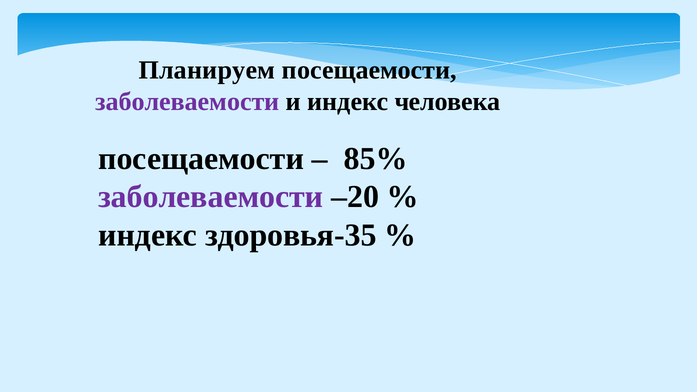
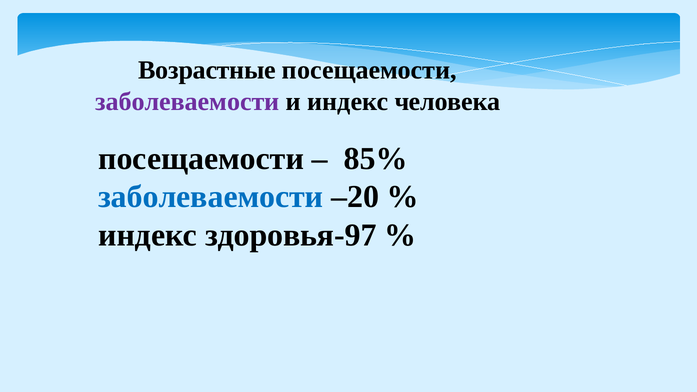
Планируем: Планируем -> Возрастные
заболеваемости at (211, 197) colour: purple -> blue
здоровья-35: здоровья-35 -> здоровья-97
